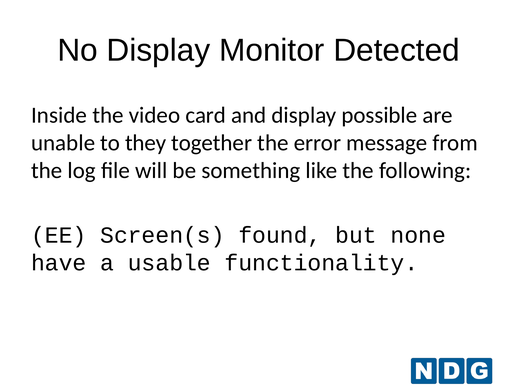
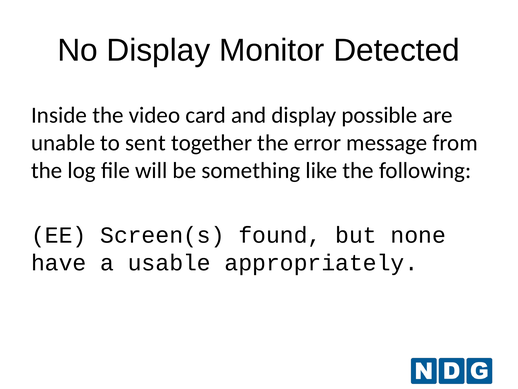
they: they -> sent
functionality: functionality -> appropriately
